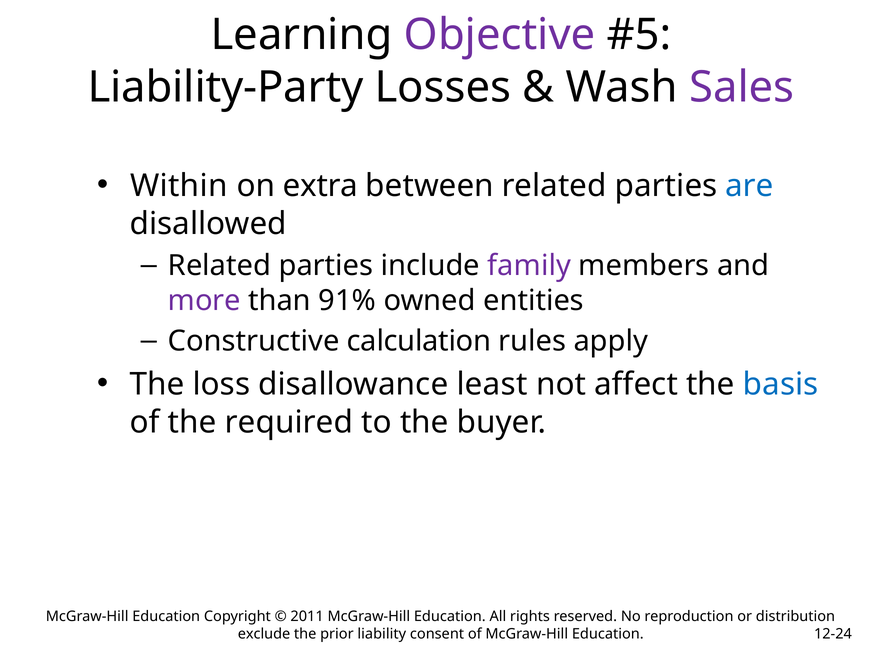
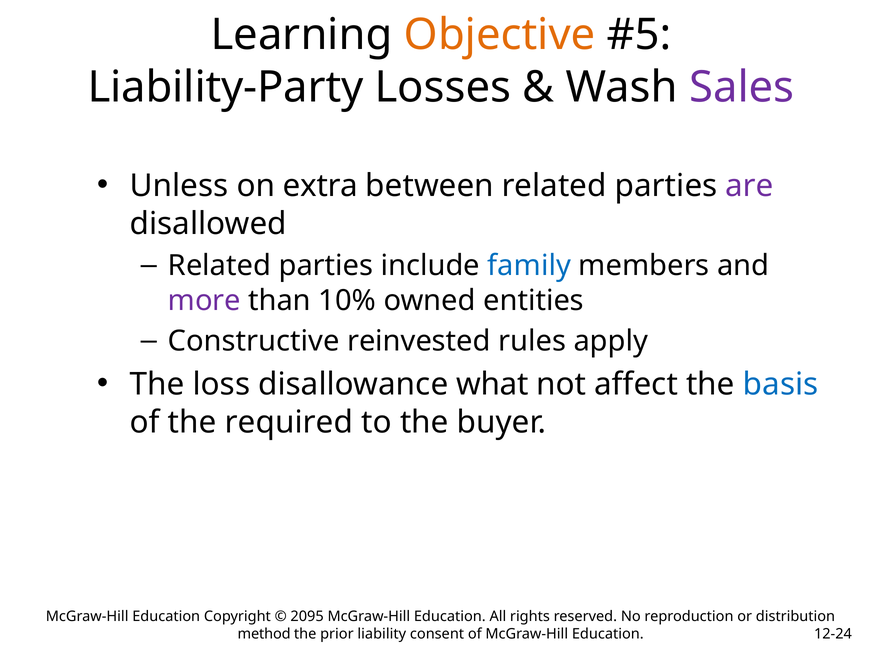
Objective colour: purple -> orange
Within: Within -> Unless
are colour: blue -> purple
family colour: purple -> blue
91%: 91% -> 10%
calculation: calculation -> reinvested
least: least -> what
2011: 2011 -> 2095
exclude: exclude -> method
